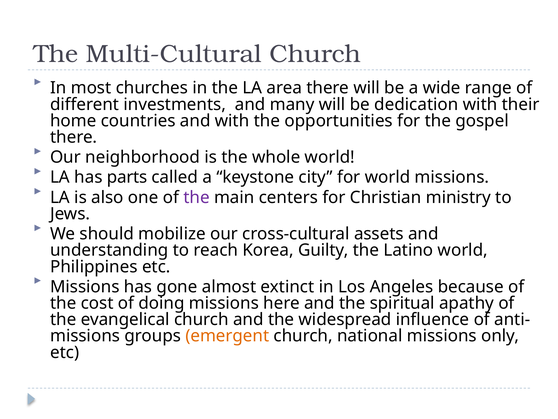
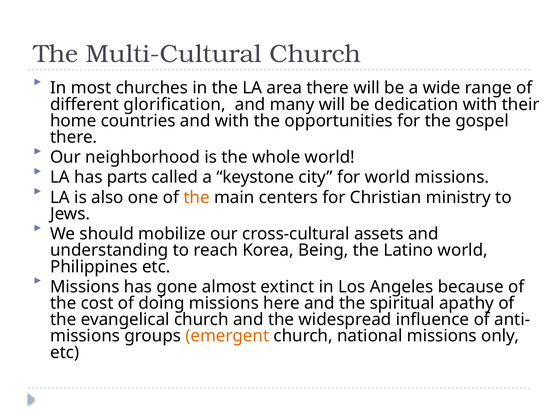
investments: investments -> glorification
the at (197, 197) colour: purple -> orange
Guilty: Guilty -> Being
